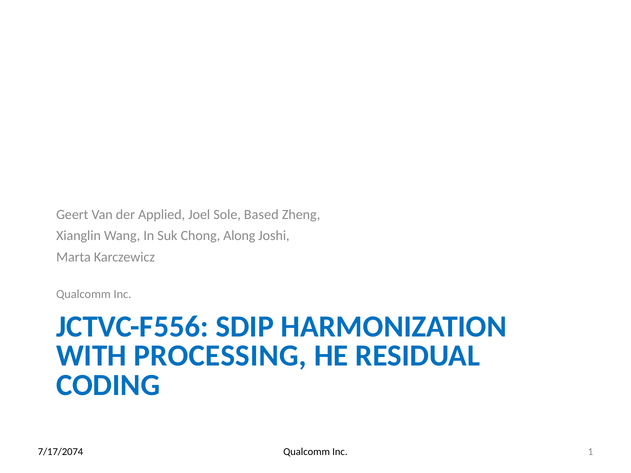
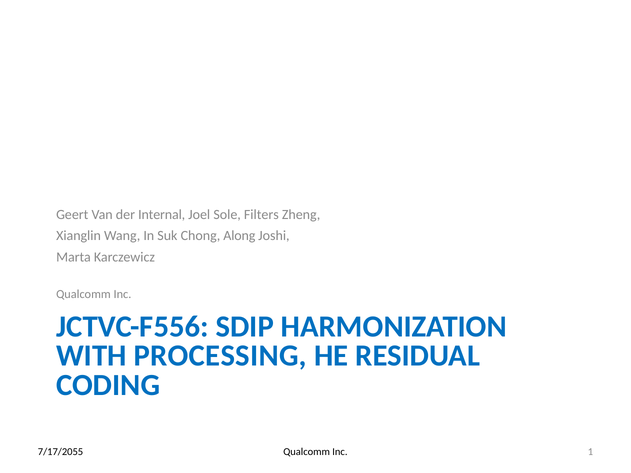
Applied: Applied -> Internal
Based: Based -> Filters
7/17/2074: 7/17/2074 -> 7/17/2055
